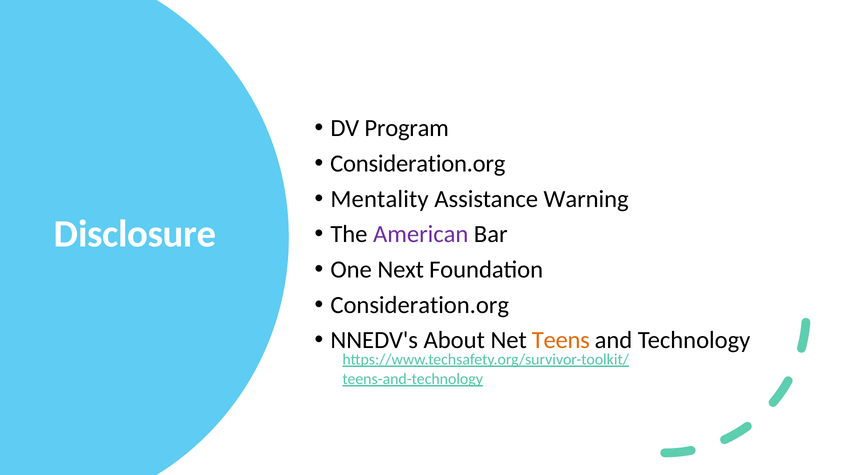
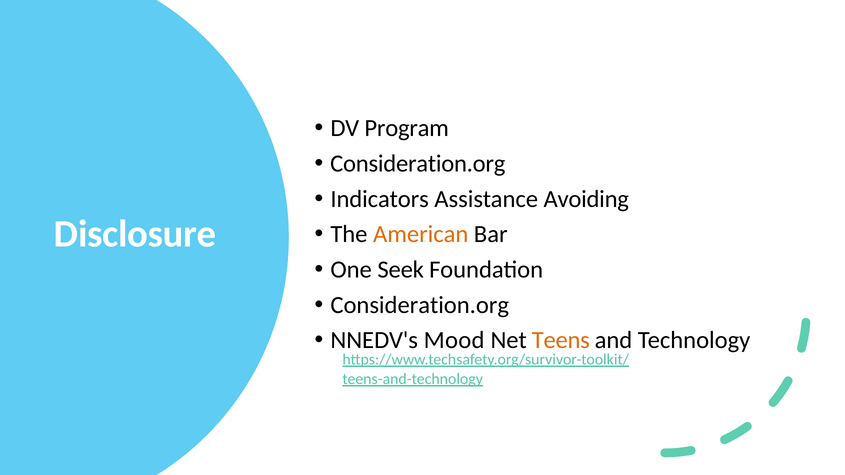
Mentality: Mentality -> Indicators
Warning: Warning -> Avoiding
American colour: purple -> orange
Next: Next -> Seek
About: About -> Mood
